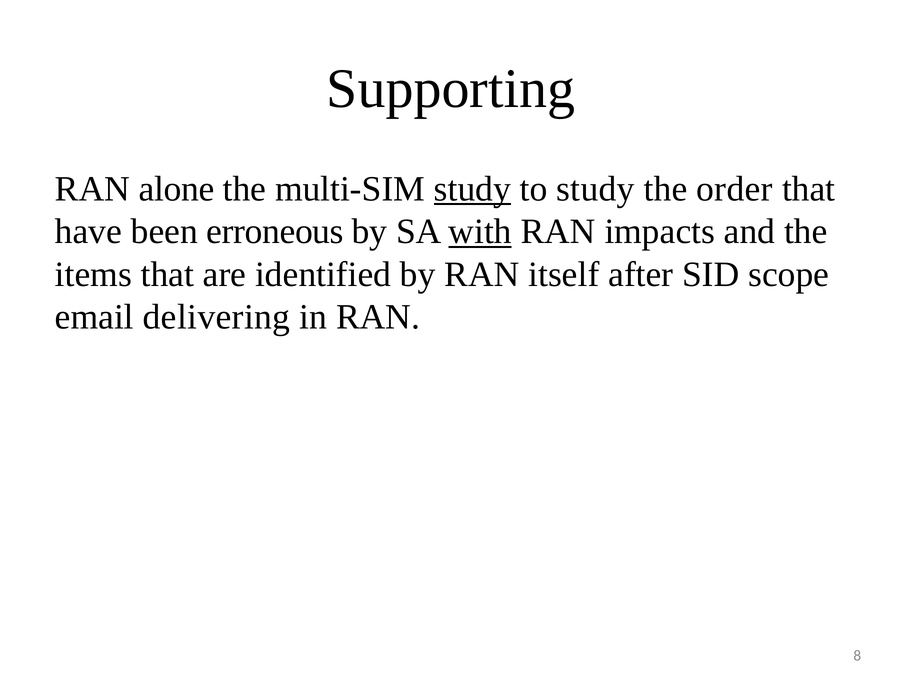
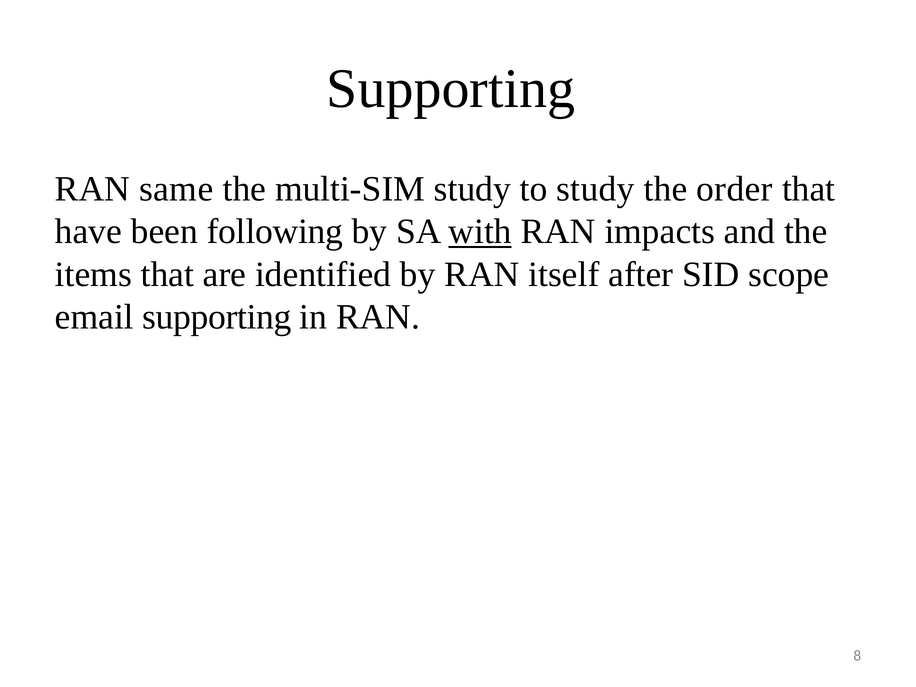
alone: alone -> same
study at (472, 189) underline: present -> none
erroneous: erroneous -> following
email delivering: delivering -> supporting
